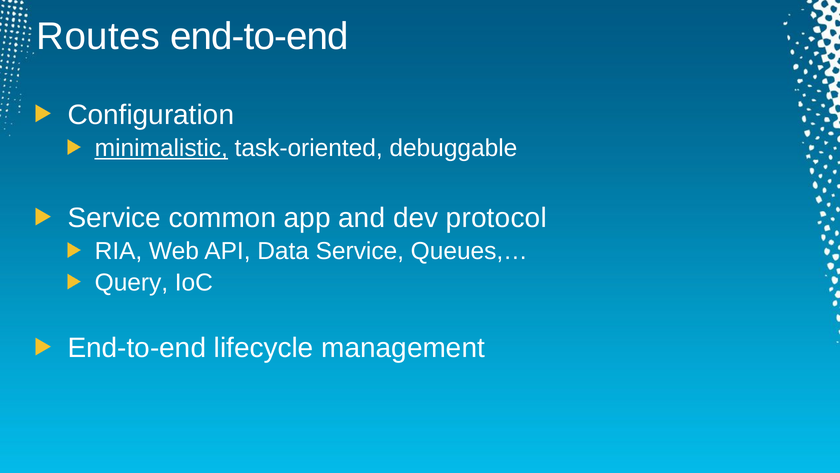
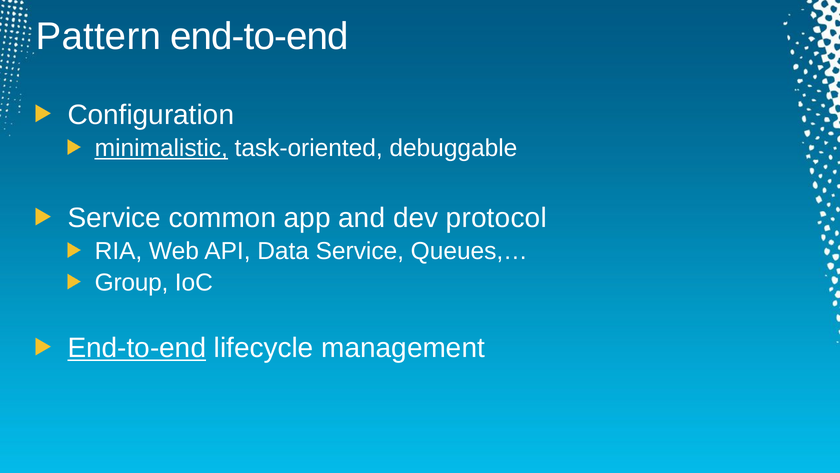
Routes: Routes -> Pattern
Query: Query -> Group
End-to-end at (137, 348) underline: none -> present
